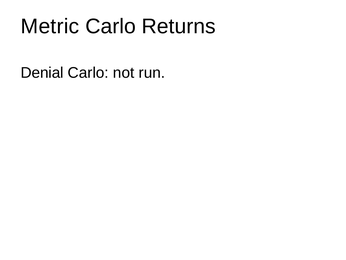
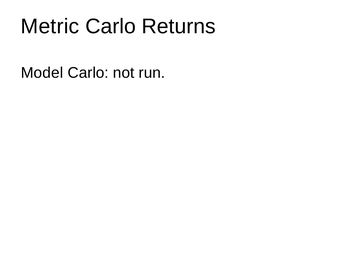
Denial: Denial -> Model
